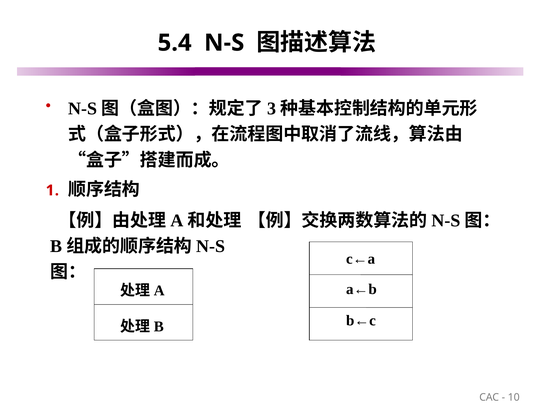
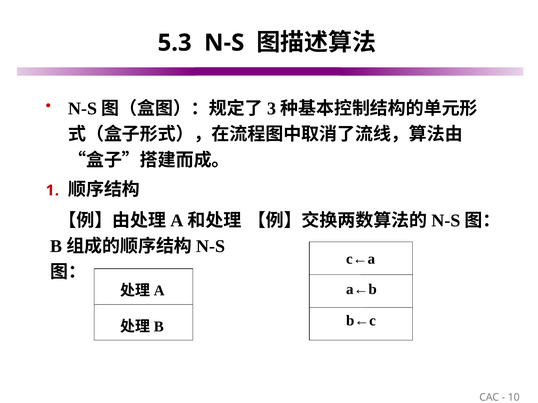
5.4: 5.4 -> 5.3
